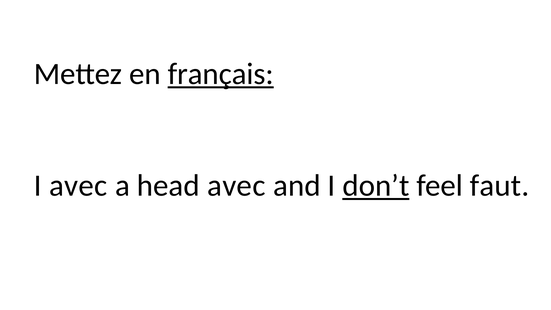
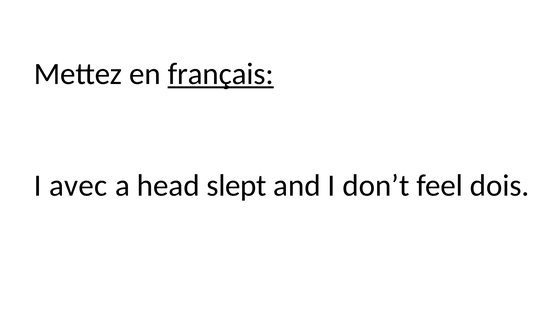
head avec: avec -> slept
don’t underline: present -> none
faut: faut -> dois
